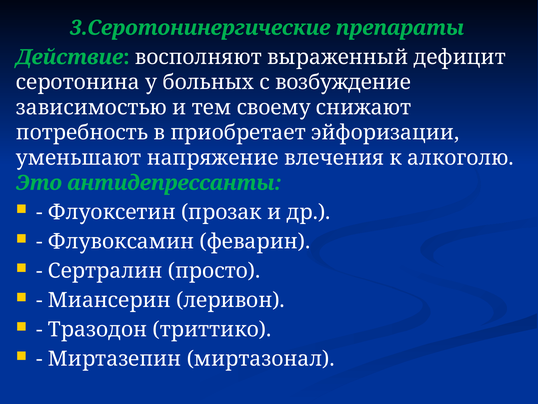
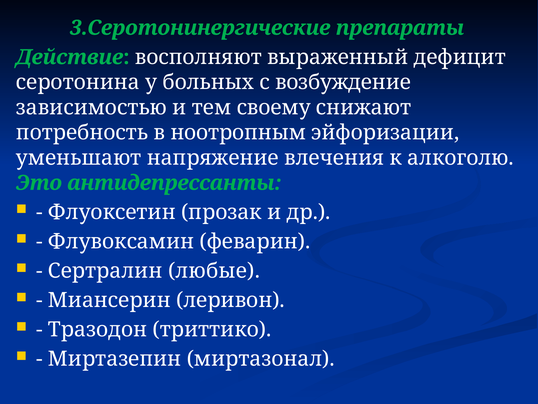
приобретает: приобретает -> ноотропным
просто: просто -> любые
